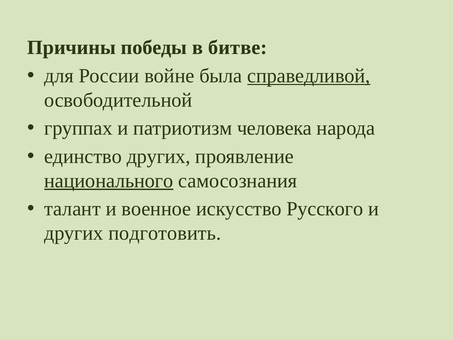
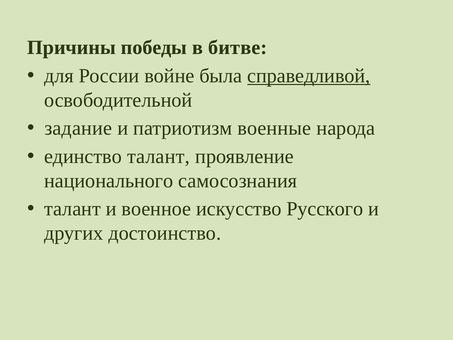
группах: группах -> задание
человека: человека -> военные
единство других: других -> талант
национального underline: present -> none
подготовить: подготовить -> достоинство
